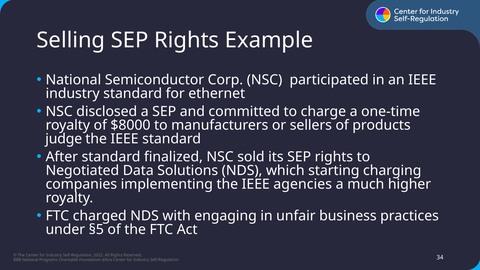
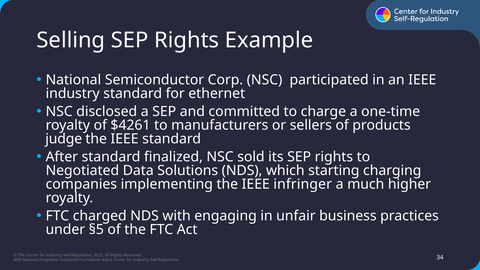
$8000: $8000 -> $4261
agencies: agencies -> infringer
